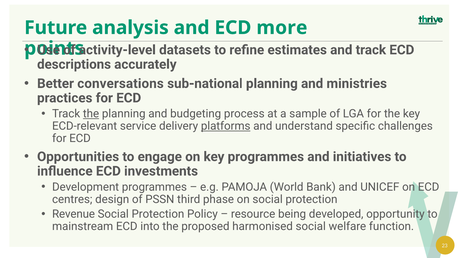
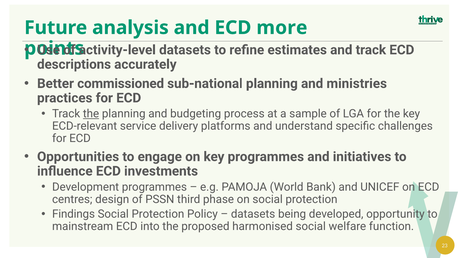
conversations: conversations -> commissioned
platforms underline: present -> none
Revenue: Revenue -> Findings
resource at (253, 214): resource -> datasets
